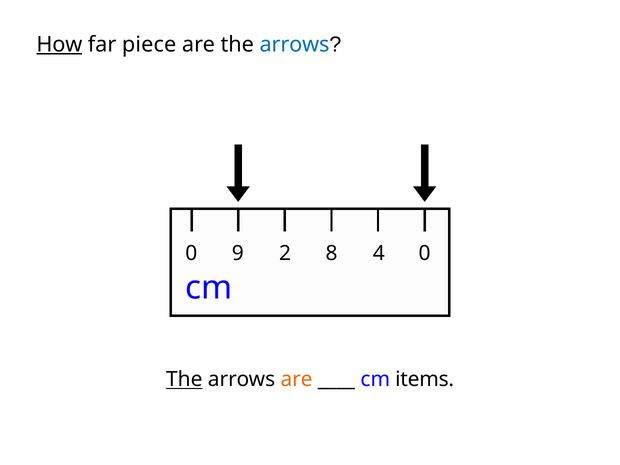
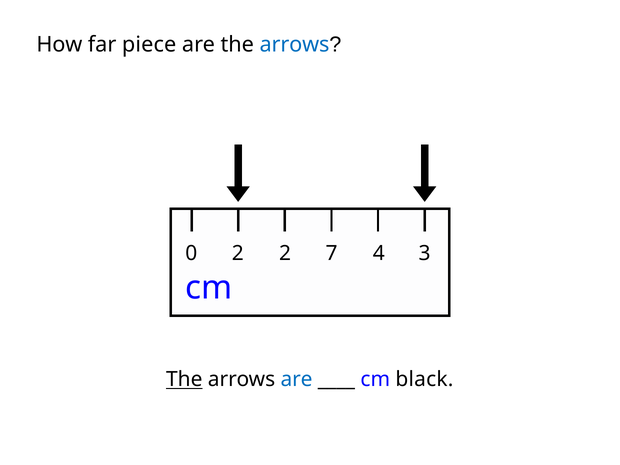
How underline: present -> none
0 9: 9 -> 2
8: 8 -> 7
4 0: 0 -> 3
are at (297, 379) colour: orange -> blue
items: items -> black
